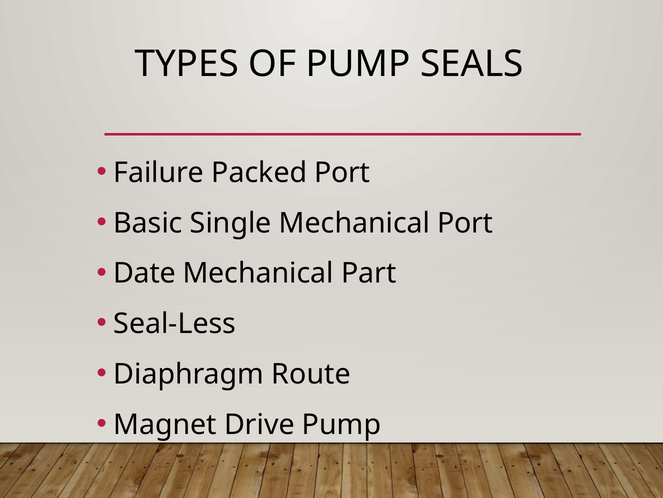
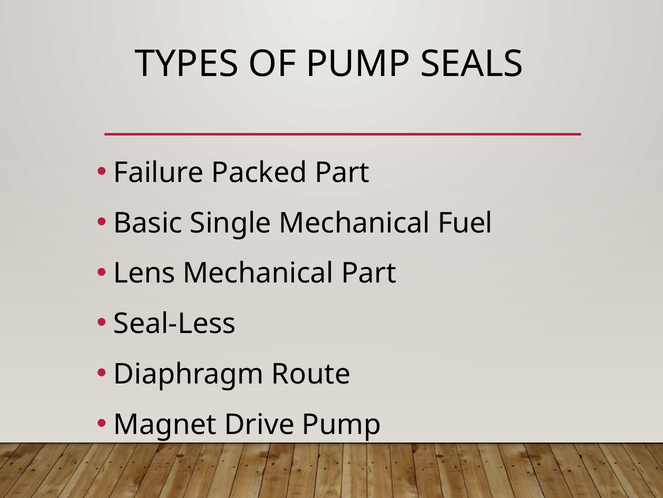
Packed Port: Port -> Part
Mechanical Port: Port -> Fuel
Date: Date -> Lens
